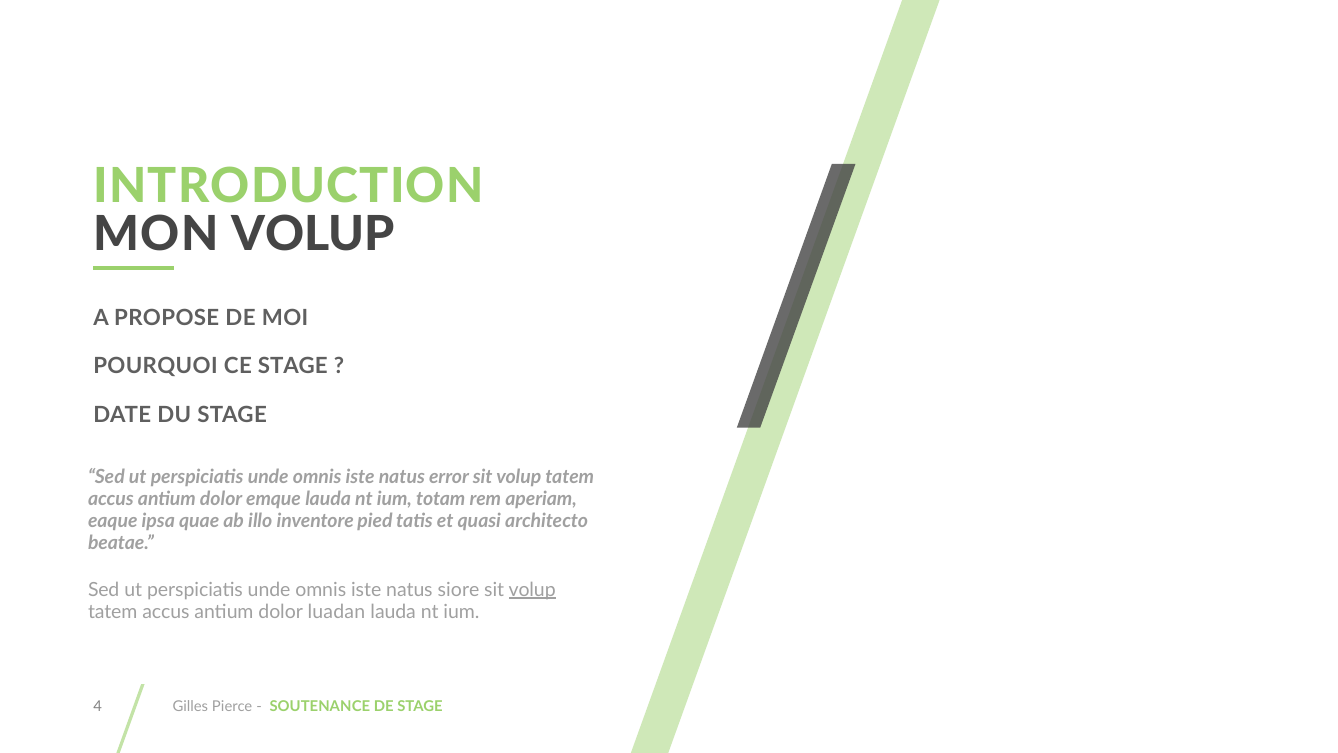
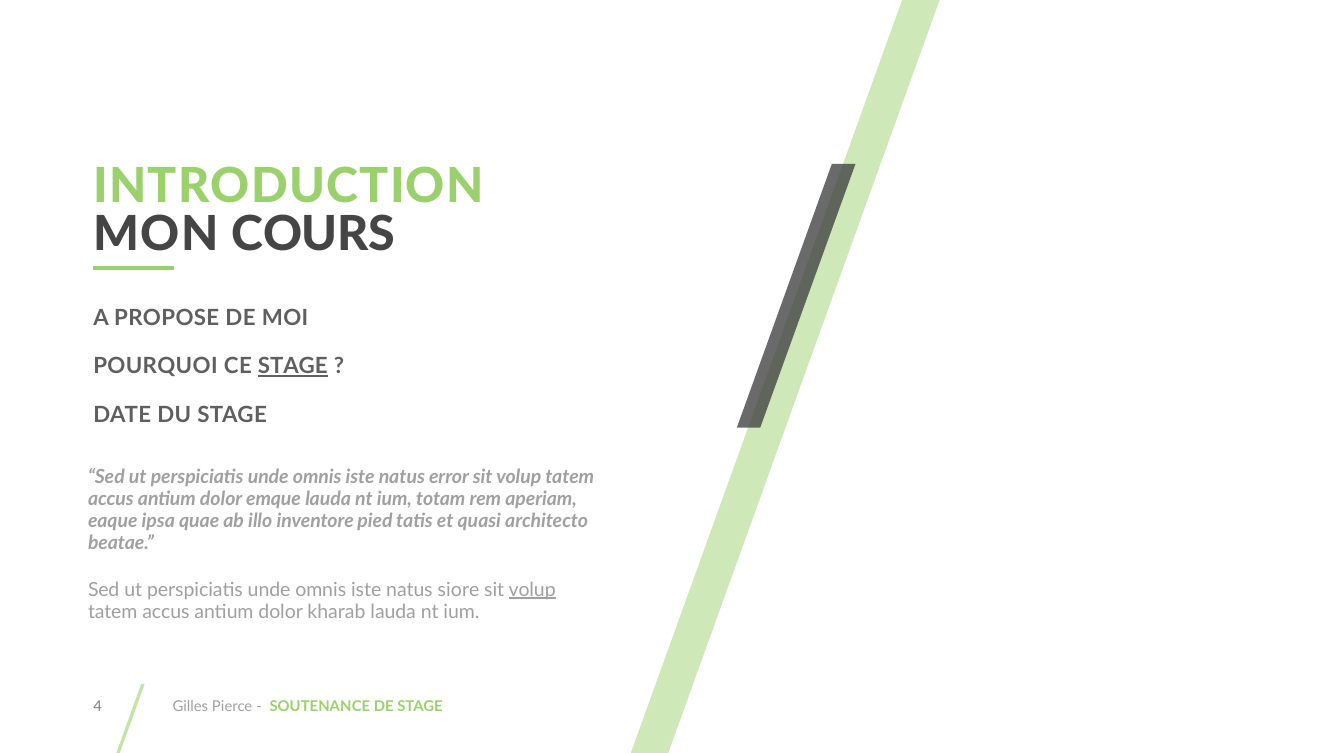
MON VOLUP: VOLUP -> COURS
STAGE at (293, 366) underline: none -> present
luadan: luadan -> kharab
